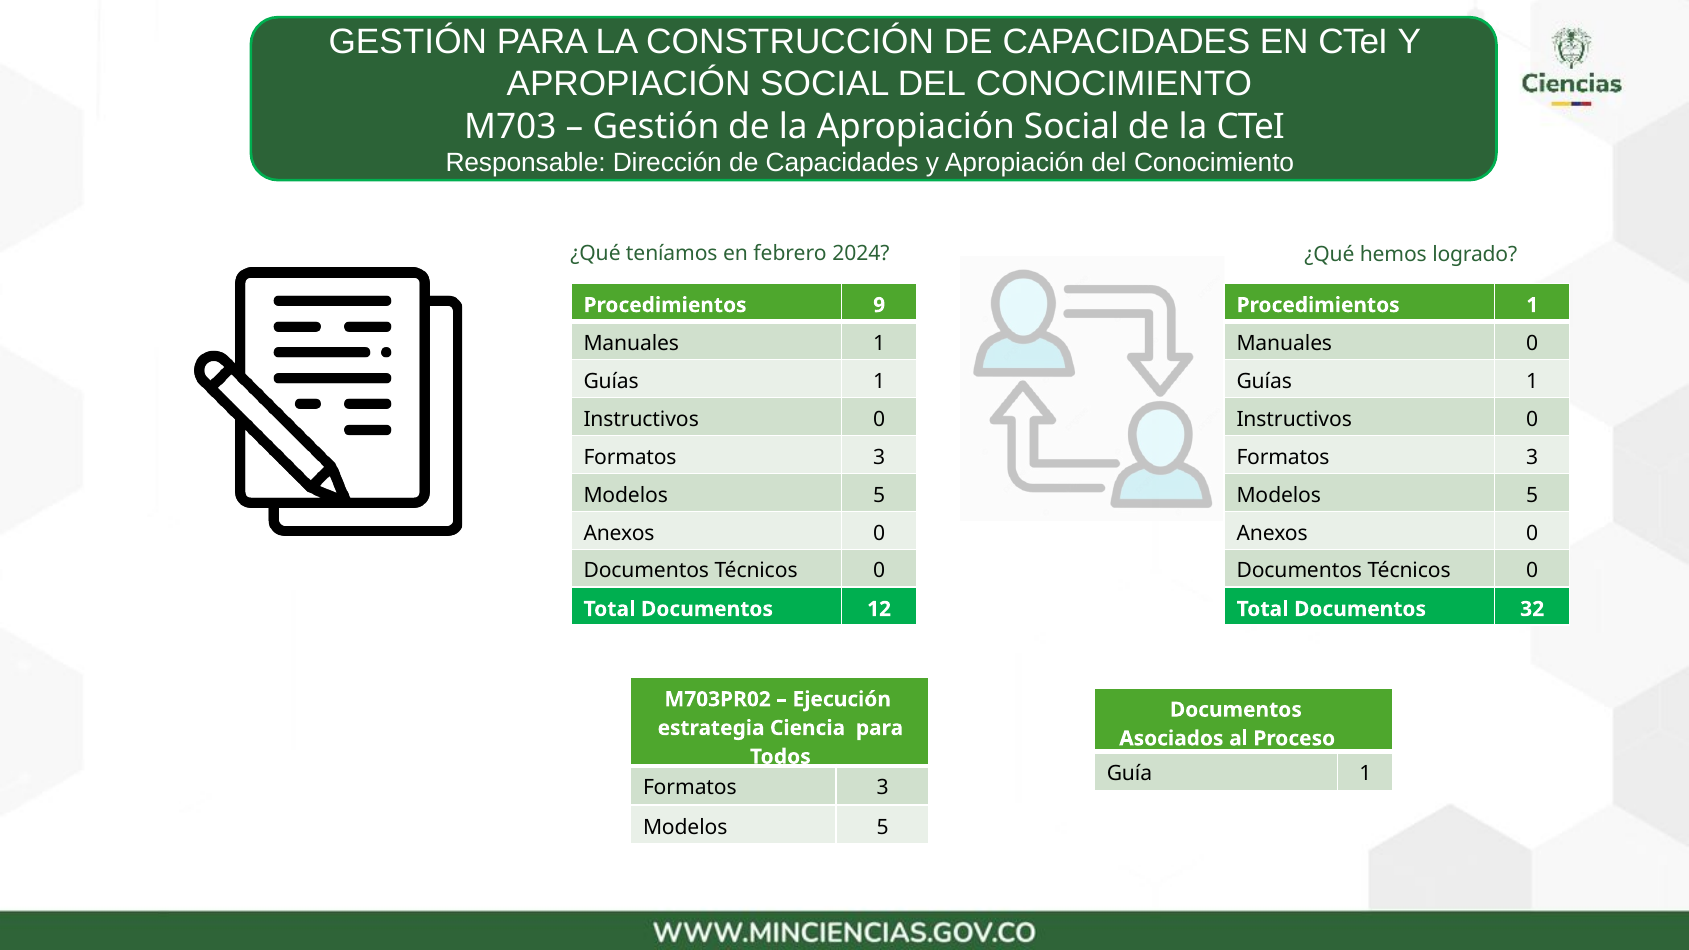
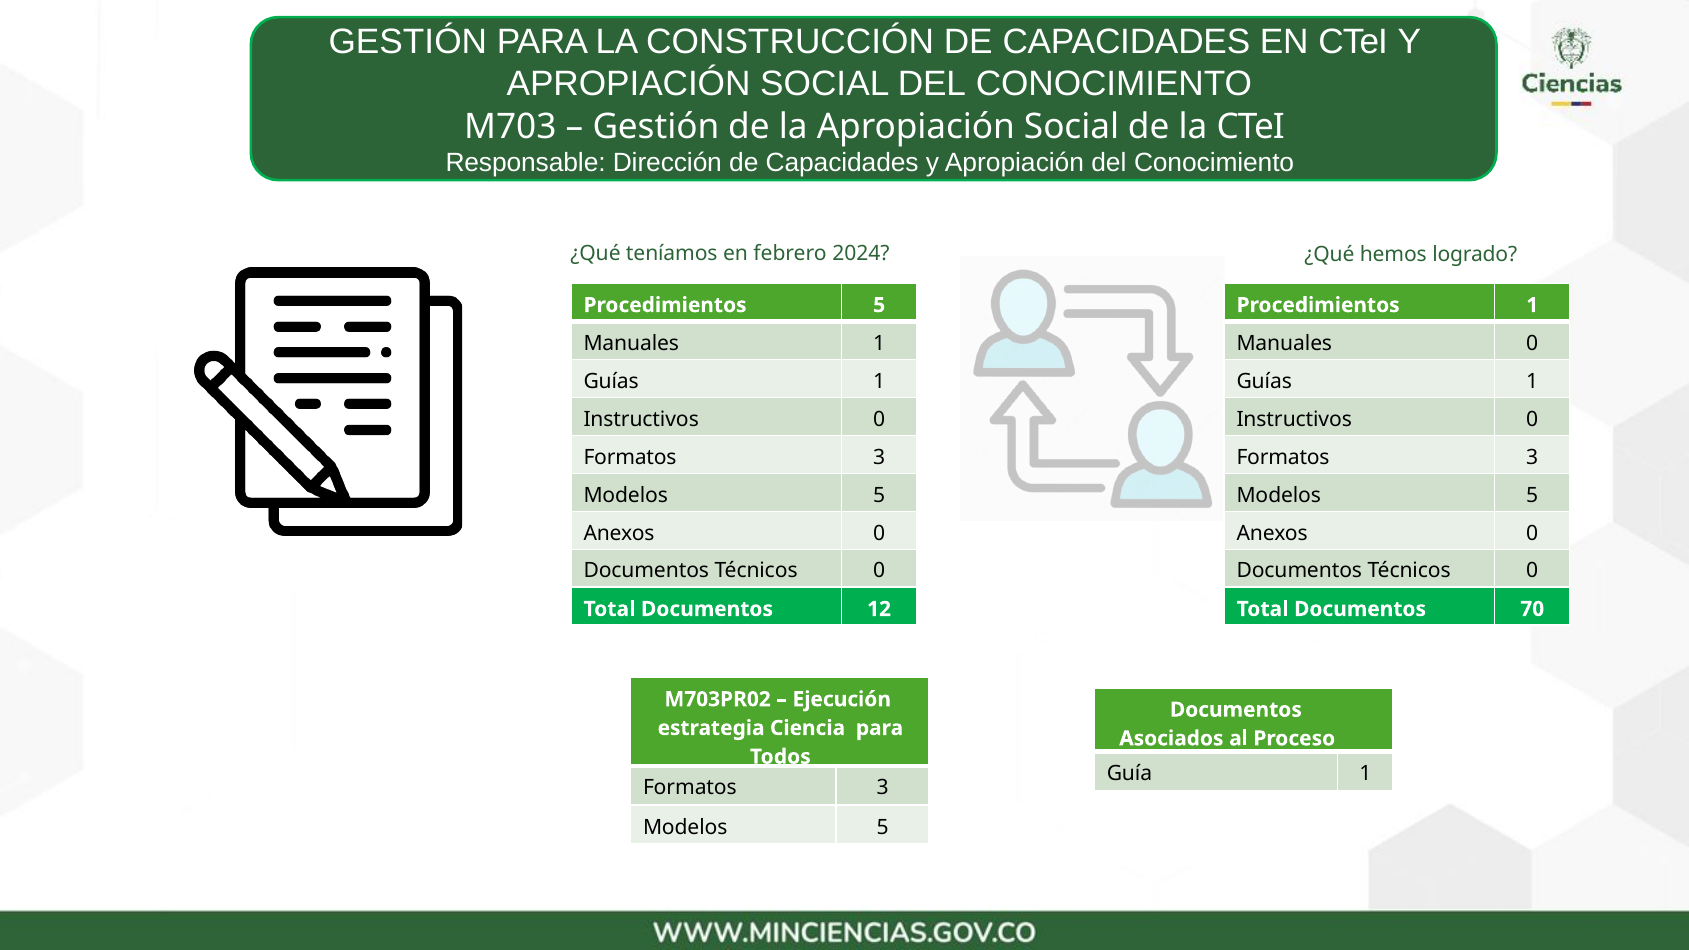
Procedimientos 9: 9 -> 5
32: 32 -> 70
